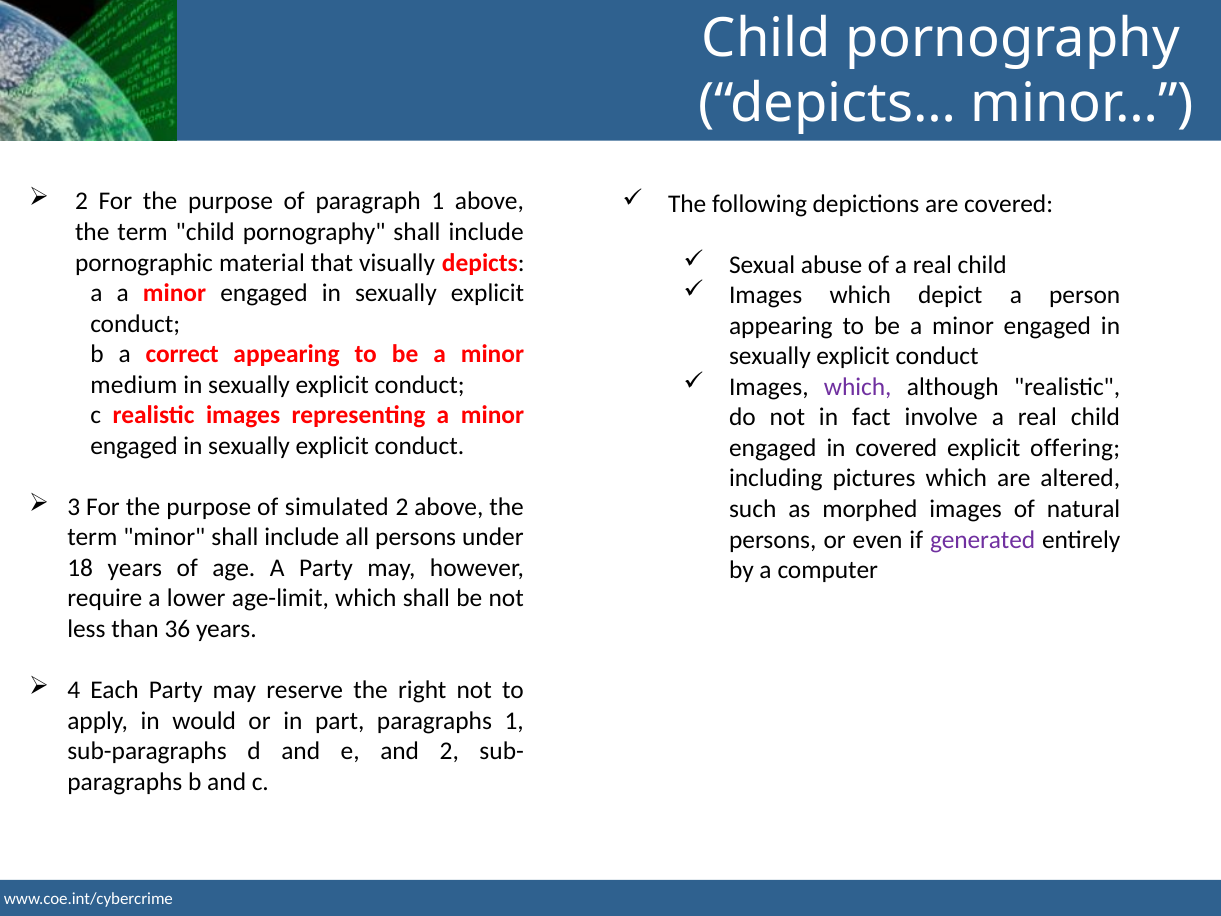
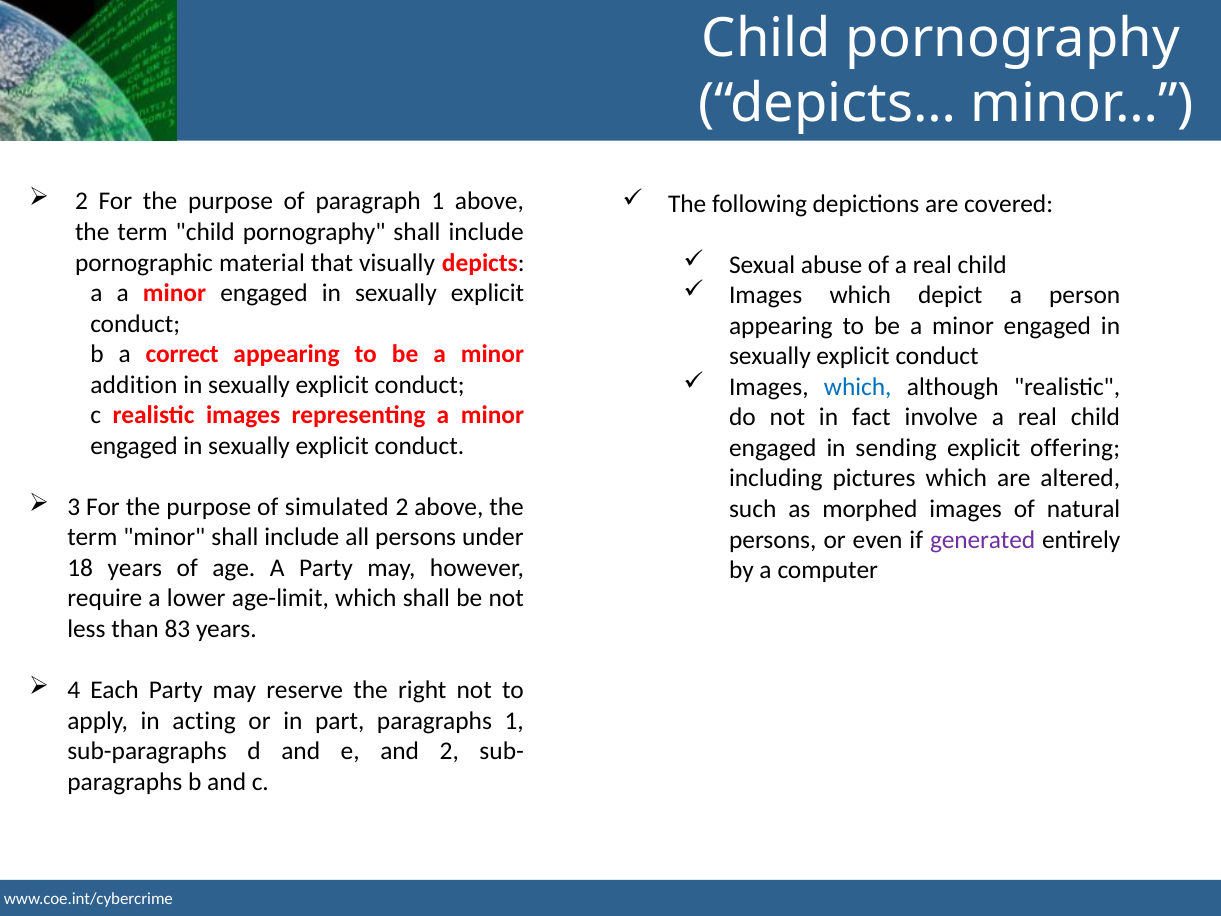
which at (858, 387) colour: purple -> blue
medium: medium -> addition
in covered: covered -> sending
36: 36 -> 83
would: would -> acting
